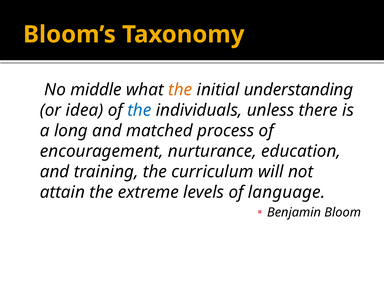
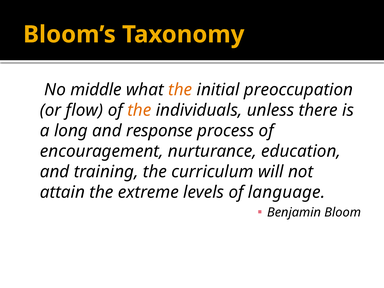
understanding: understanding -> preoccupation
idea: idea -> flow
the at (139, 110) colour: blue -> orange
matched: matched -> response
